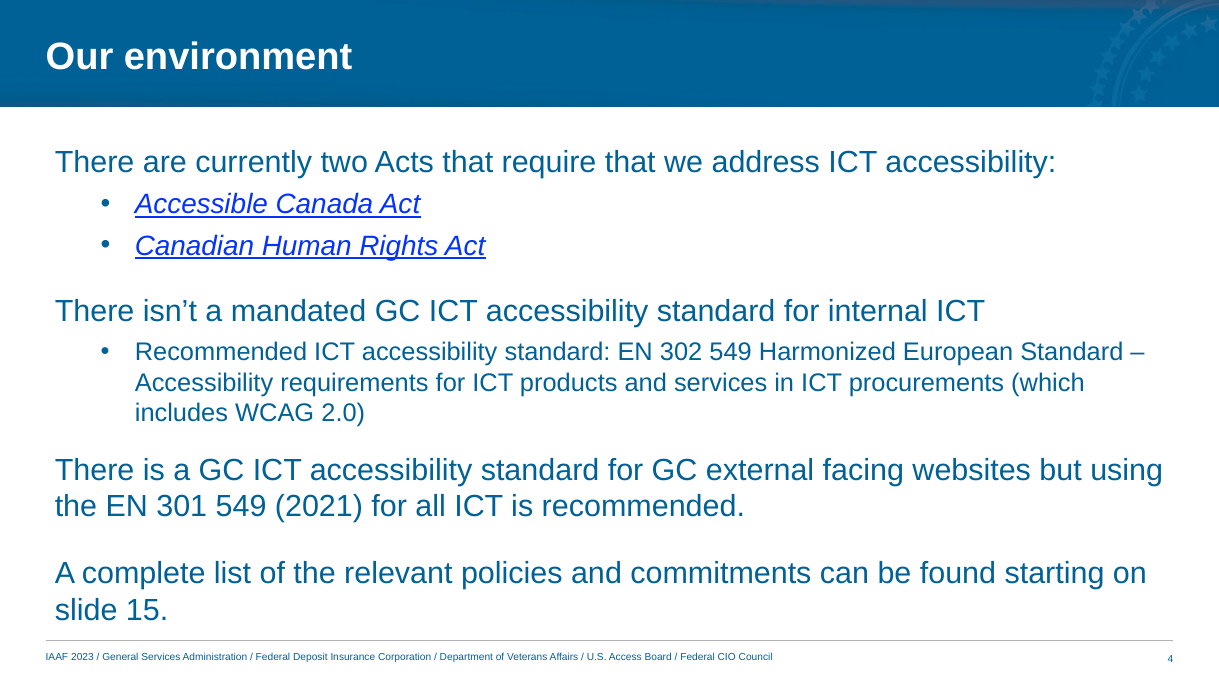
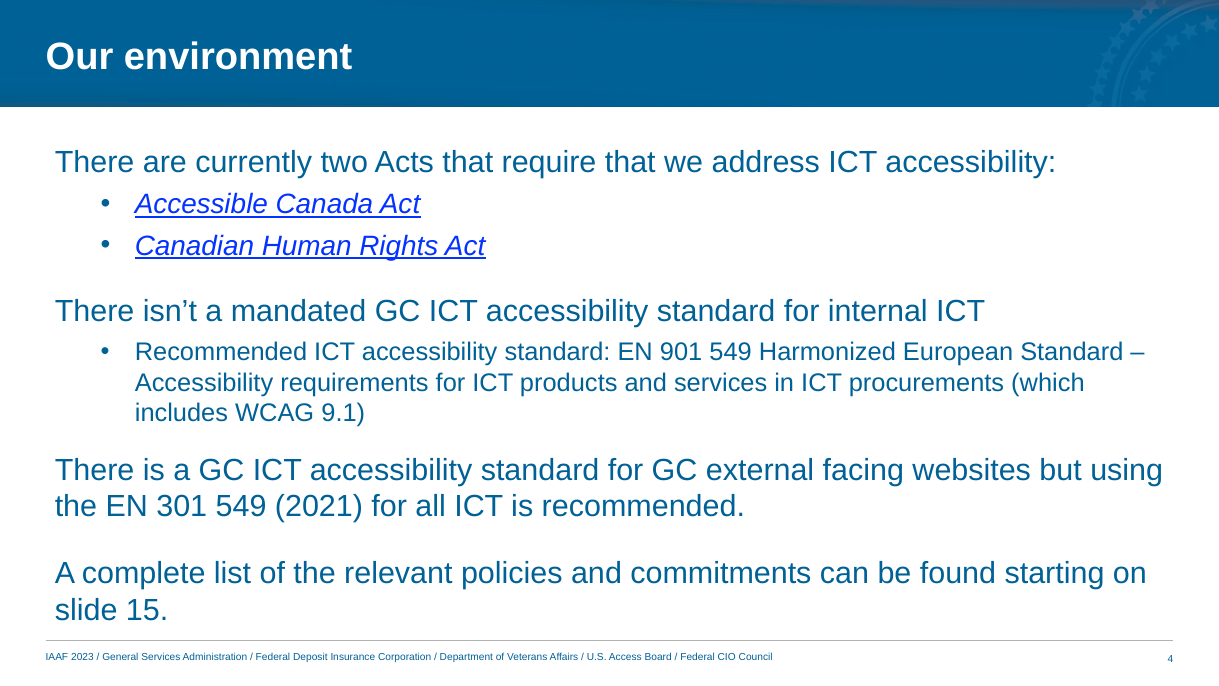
302: 302 -> 901
2.0: 2.0 -> 9.1
